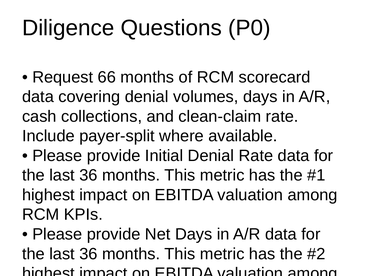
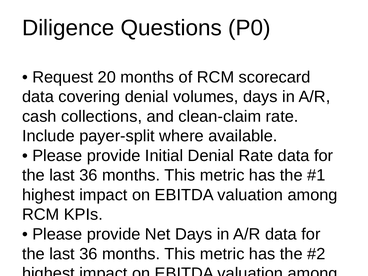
66: 66 -> 20
